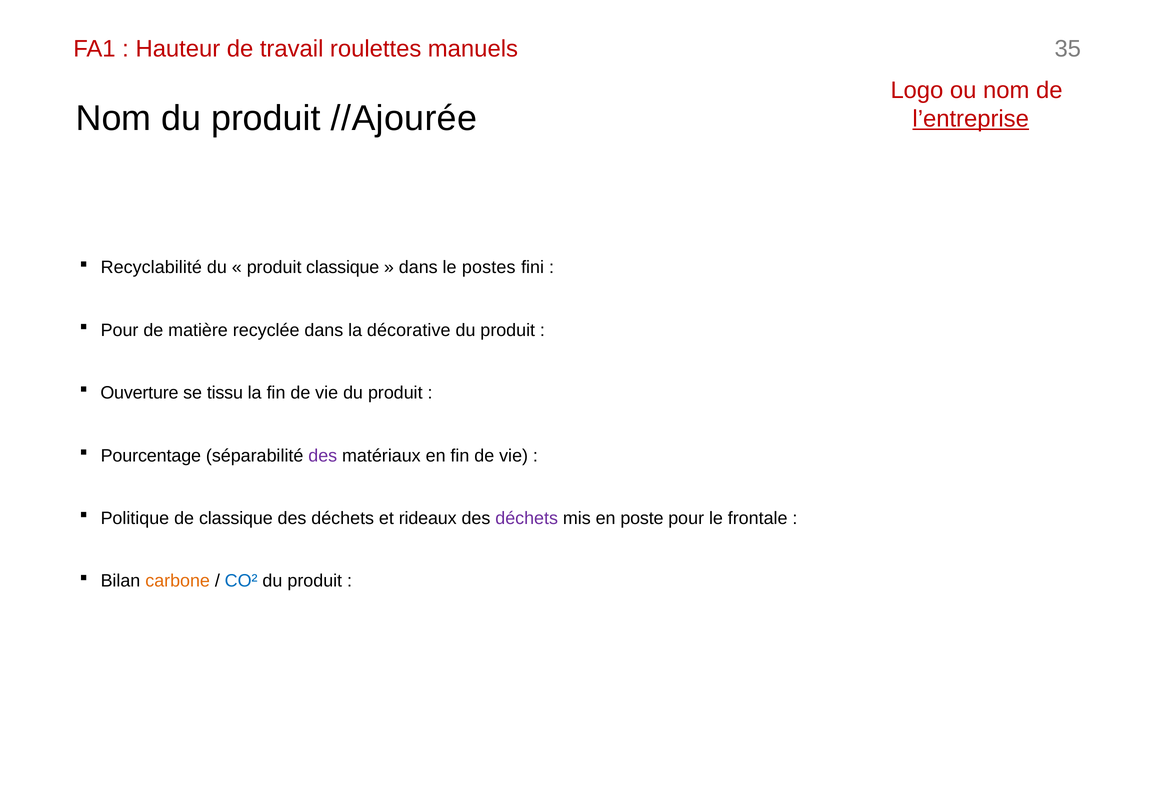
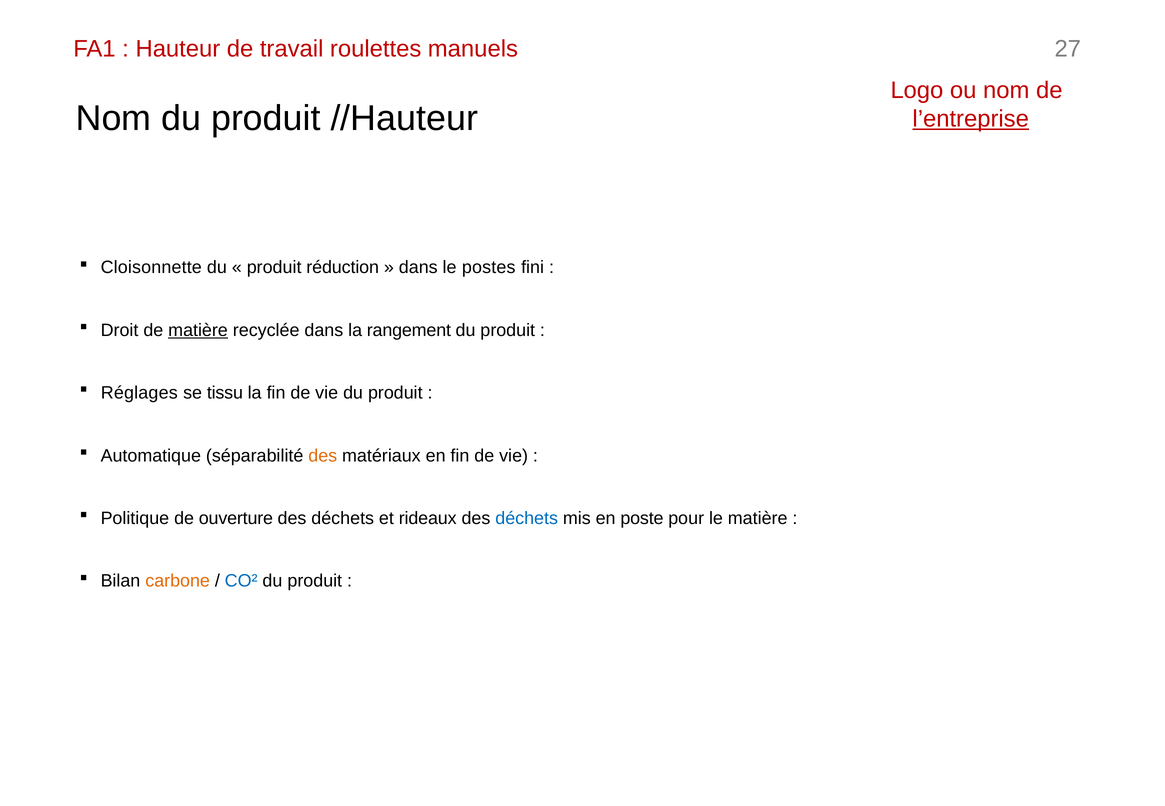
35: 35 -> 27
//Ajourée: //Ajourée -> //Hauteur
Recyclabilité: Recyclabilité -> Cloisonnette
produit classique: classique -> réduction
Pour at (120, 330): Pour -> Droit
matière at (198, 330) underline: none -> present
décorative: décorative -> rangement
Ouverture: Ouverture -> Réglages
Pourcentage: Pourcentage -> Automatique
des at (323, 456) colour: purple -> orange
de classique: classique -> ouverture
déchets at (527, 519) colour: purple -> blue
le frontale: frontale -> matière
